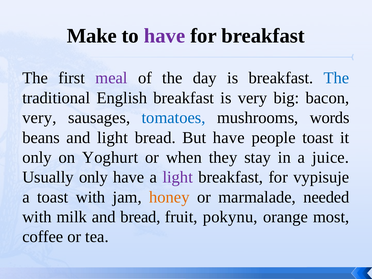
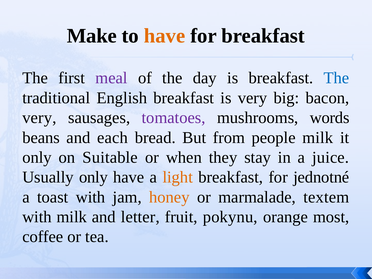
have at (165, 36) colour: purple -> orange
tomatoes colour: blue -> purple
and light: light -> each
But have: have -> from
people toast: toast -> milk
Yoghurt: Yoghurt -> Suitable
light at (178, 177) colour: purple -> orange
vypisuje: vypisuje -> jednotné
needed: needed -> textem
and bread: bread -> letter
